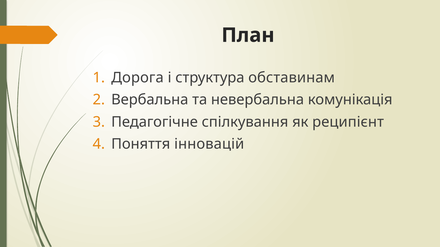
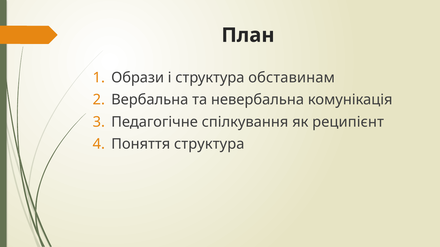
Дорога: Дорога -> Образи
Поняття інновацій: інновацій -> структура
